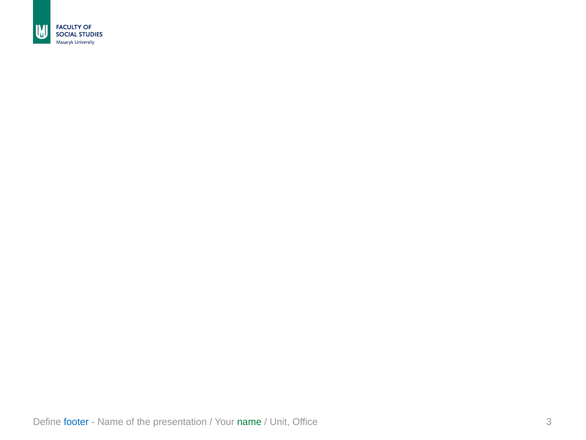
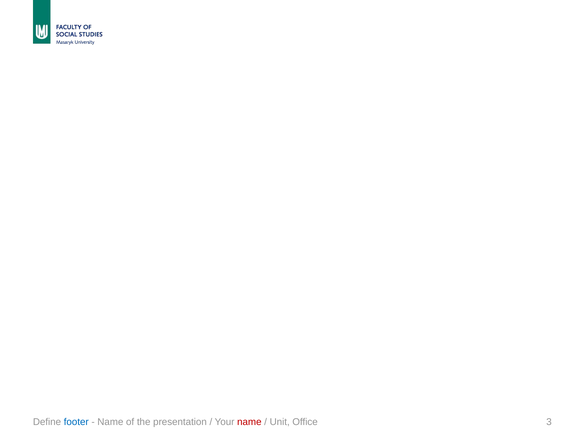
name at (249, 422) colour: green -> red
